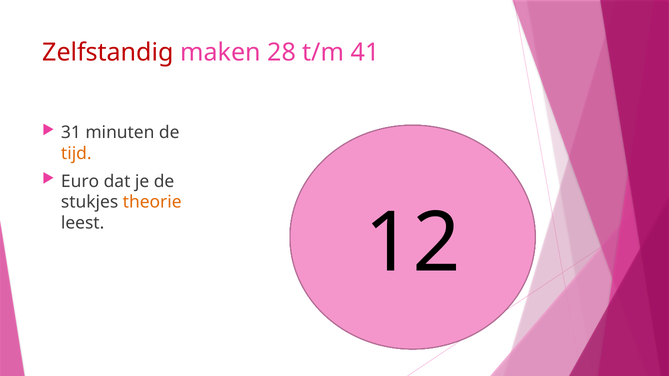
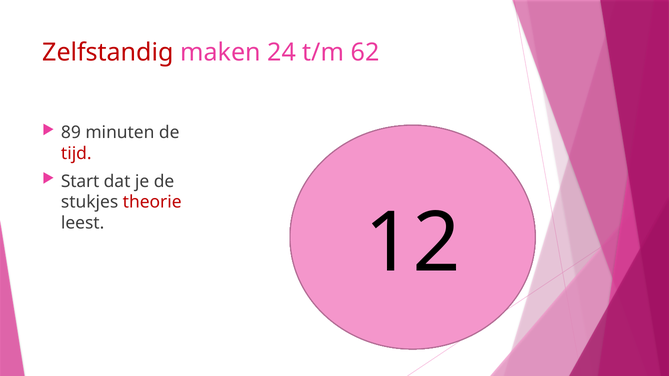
28: 28 -> 24
41: 41 -> 62
31: 31 -> 89
tijd colour: orange -> red
Euro: Euro -> Start
theorie colour: orange -> red
